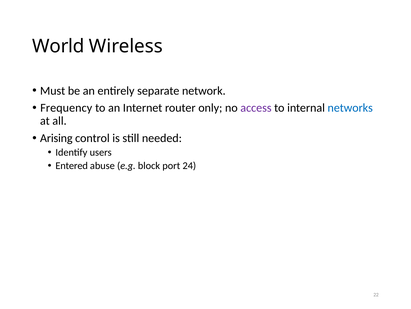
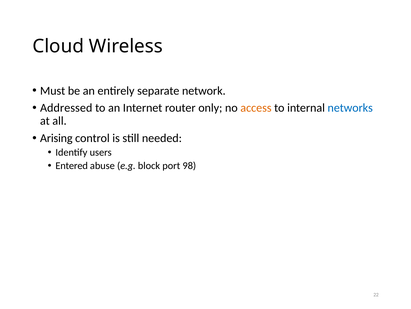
World: World -> Cloud
Frequency: Frequency -> Addressed
access colour: purple -> orange
24: 24 -> 98
